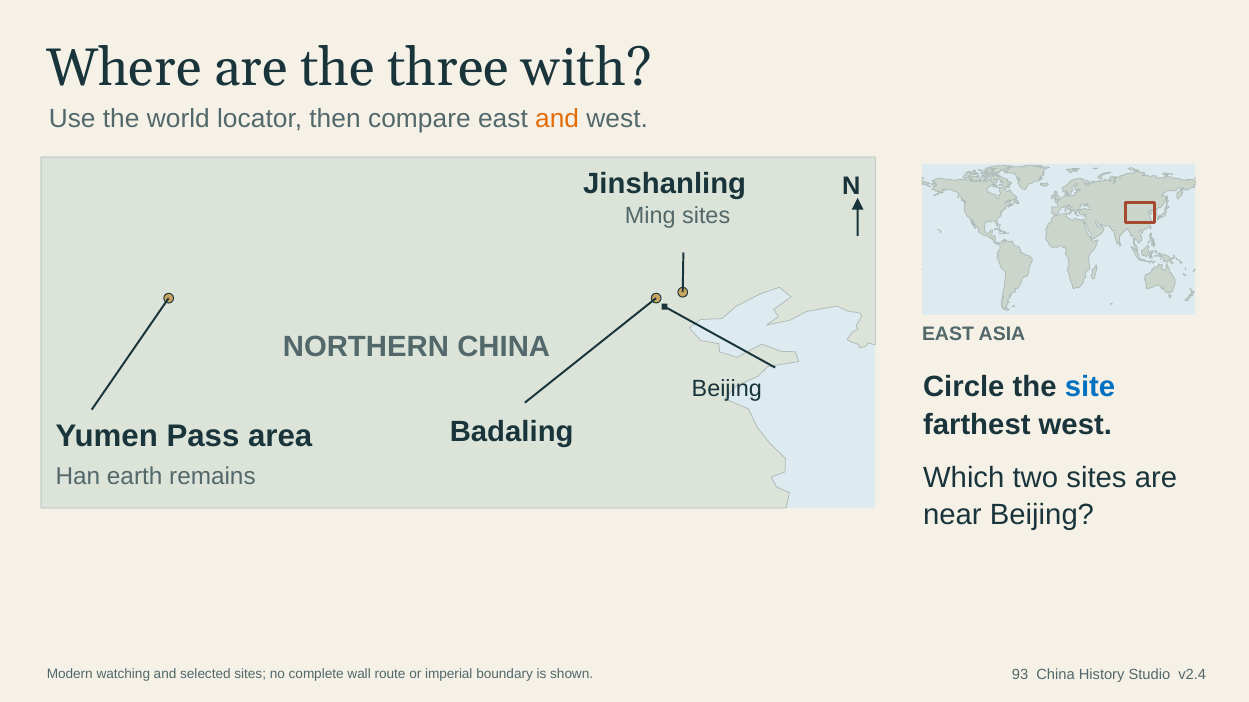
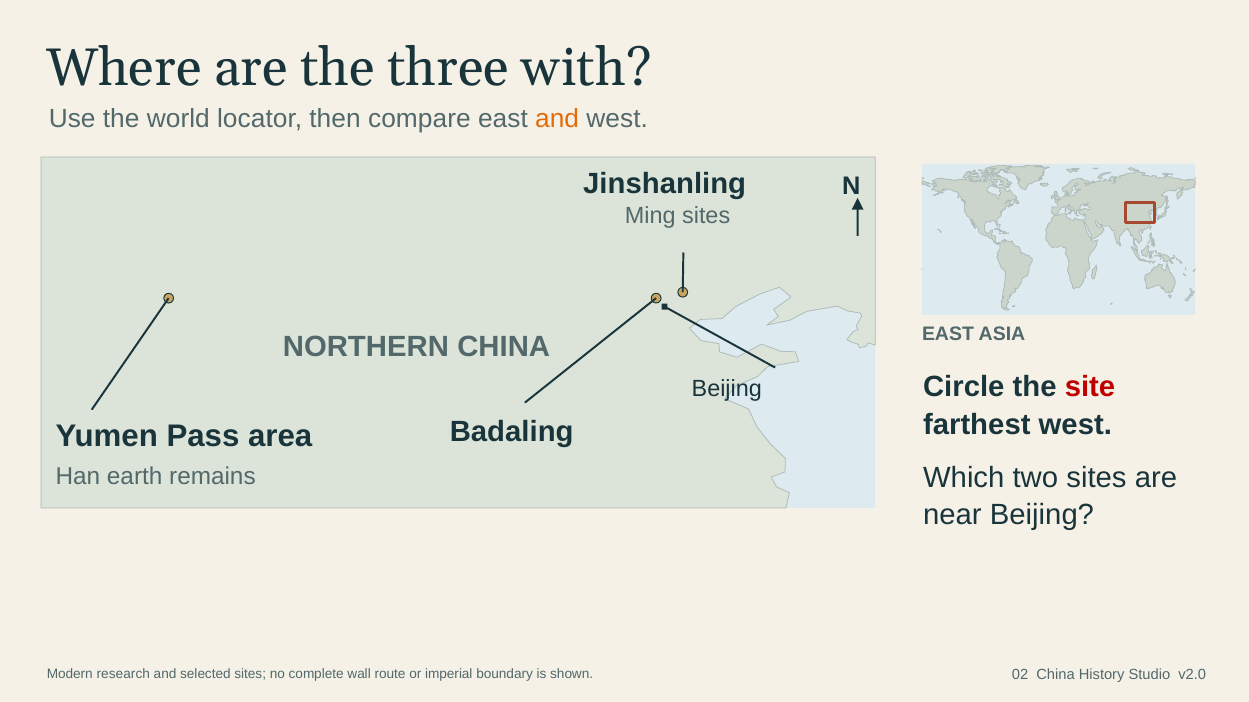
site colour: blue -> red
watching: watching -> research
93: 93 -> 02
v2.4: v2.4 -> v2.0
